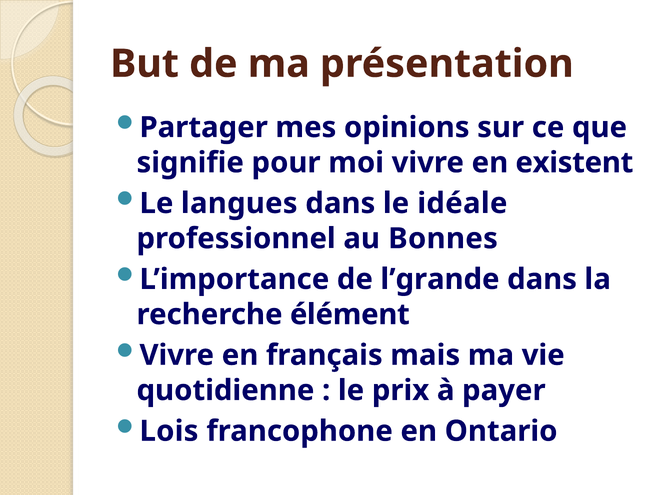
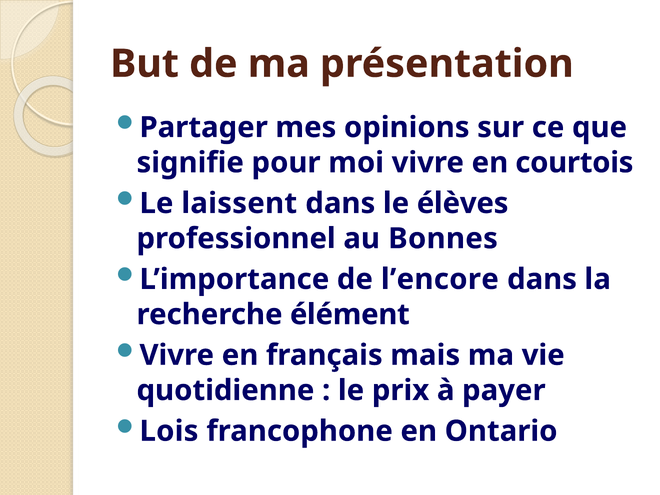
existent: existent -> courtois
langues: langues -> laissent
idéale: idéale -> élèves
l’grande: l’grande -> l’encore
